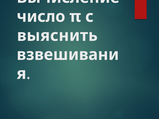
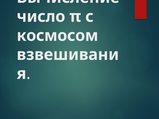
выяснить: выяснить -> космосом
